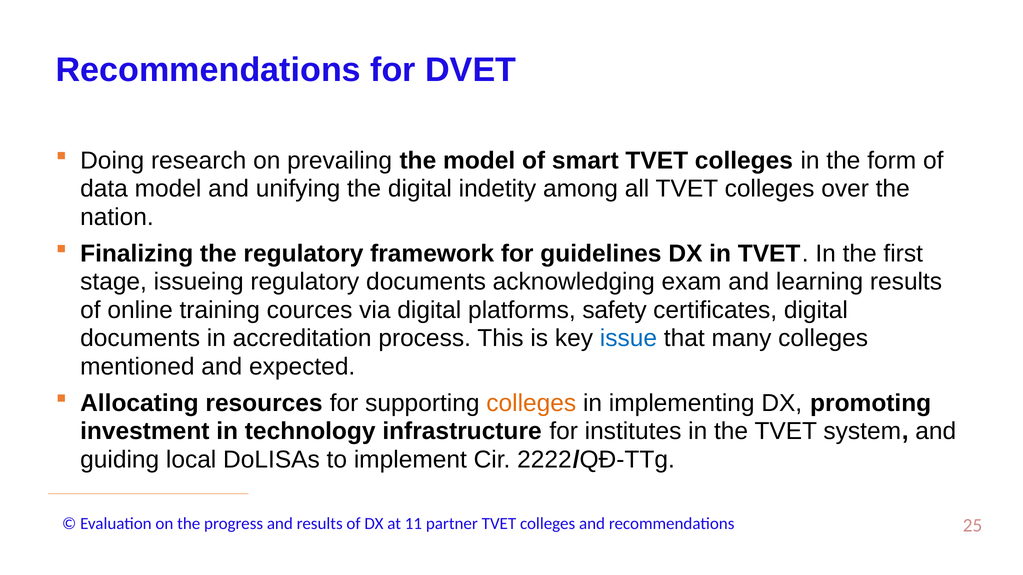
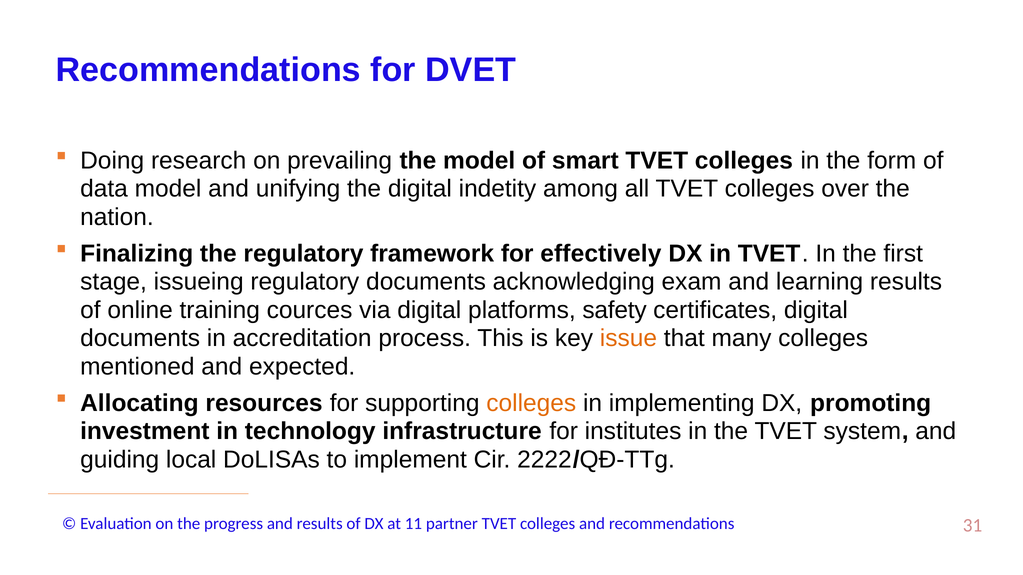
guidelines: guidelines -> effectively
issue colour: blue -> orange
25: 25 -> 31
